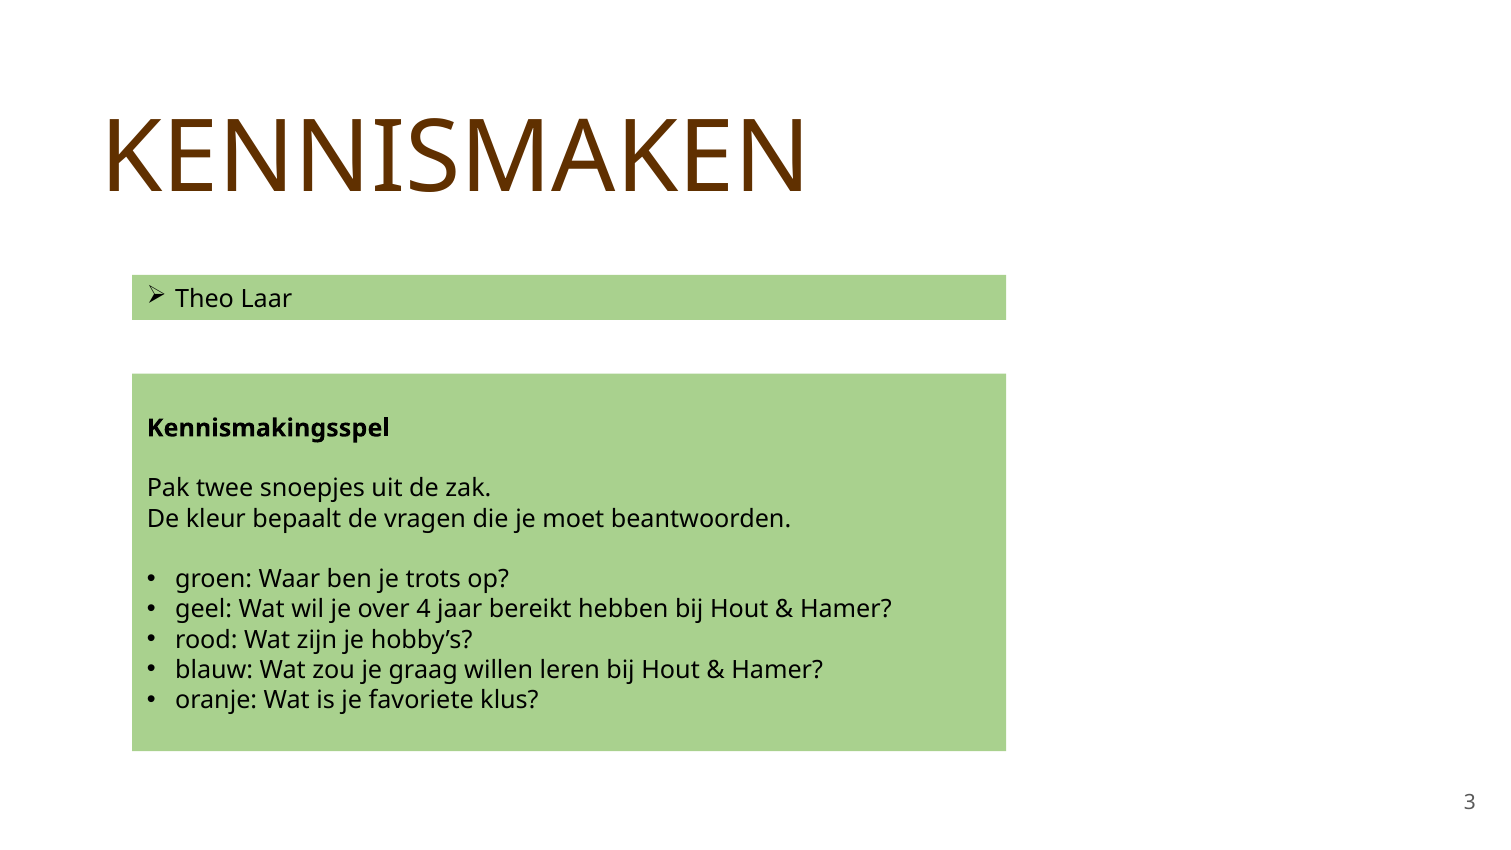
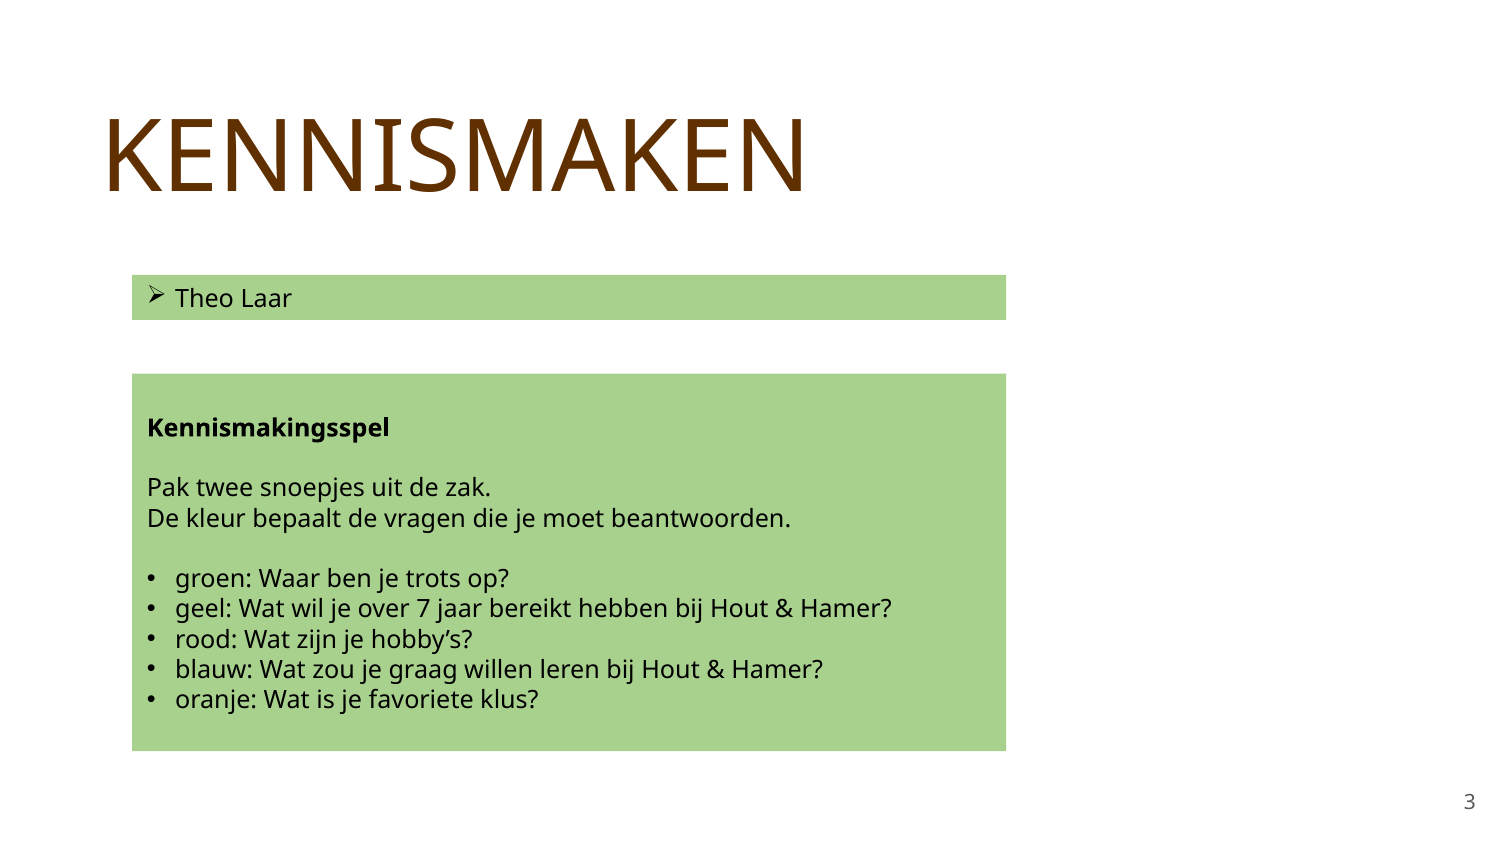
4: 4 -> 7
